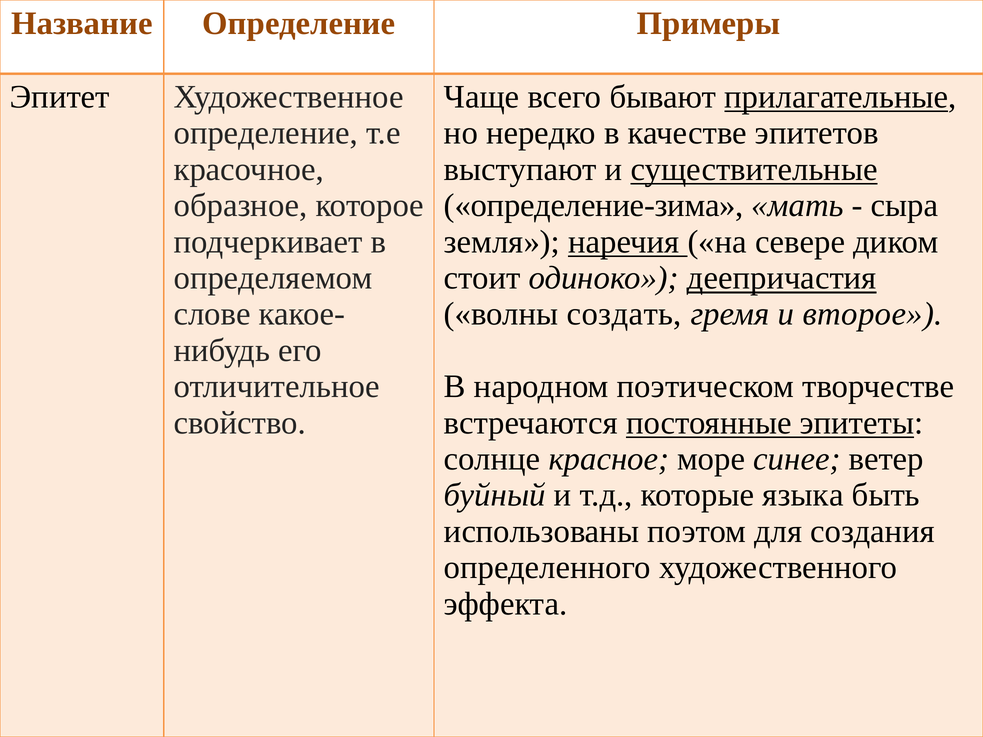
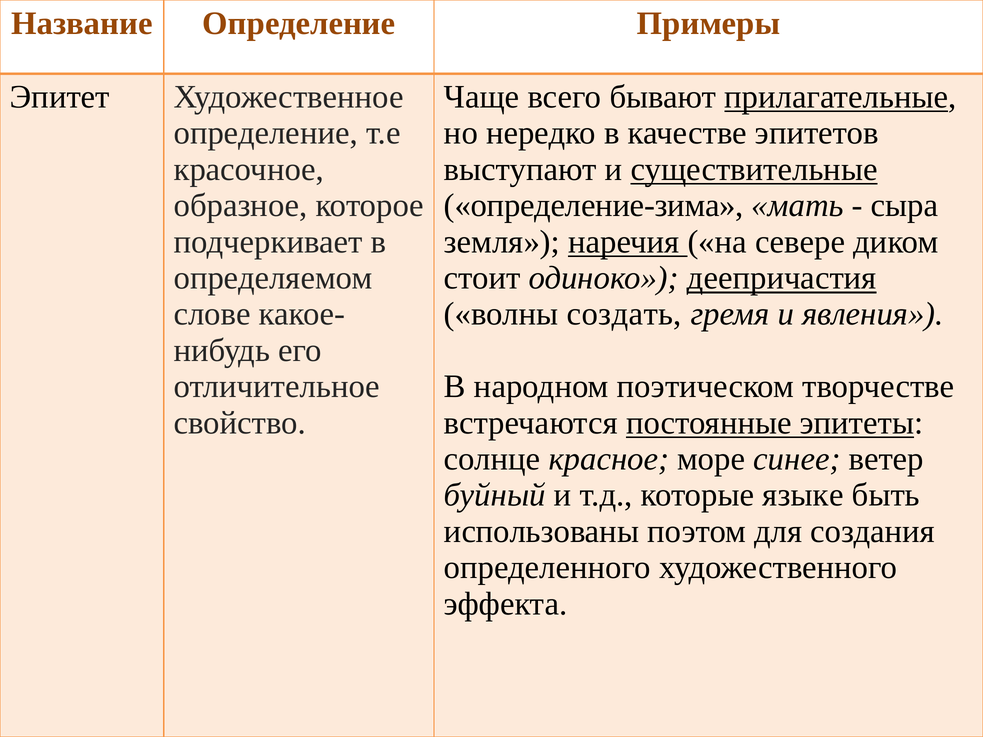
второе: второе -> явления
языка: языка -> языке
